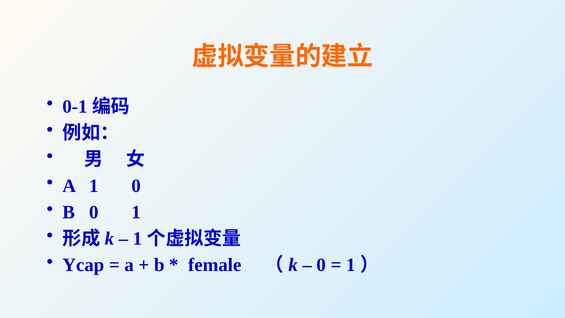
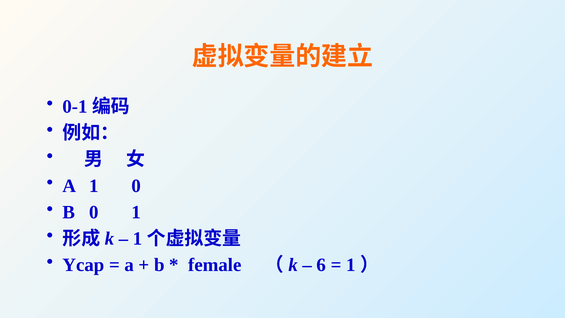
0 at (321, 265): 0 -> 6
